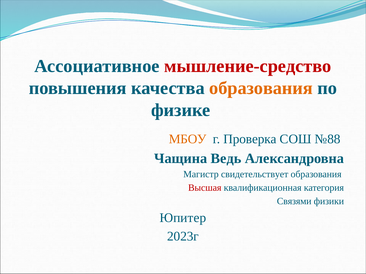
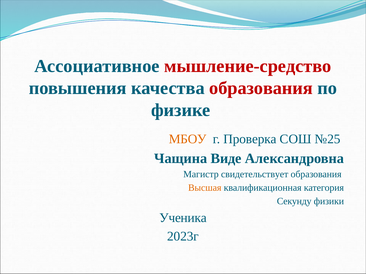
образования at (261, 88) colour: orange -> red
№88: №88 -> №25
Ведь: Ведь -> Виде
Высшая colour: red -> orange
Связями: Связями -> Секунду
Юпитер: Юпитер -> Ученика
